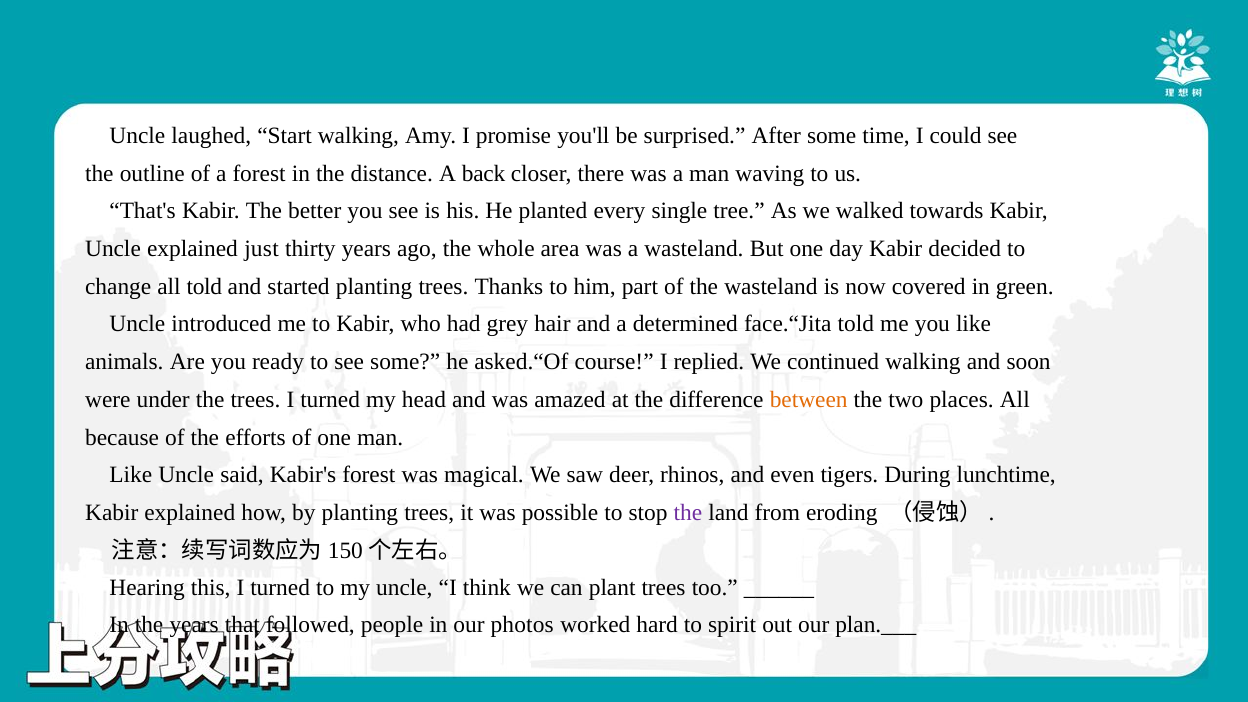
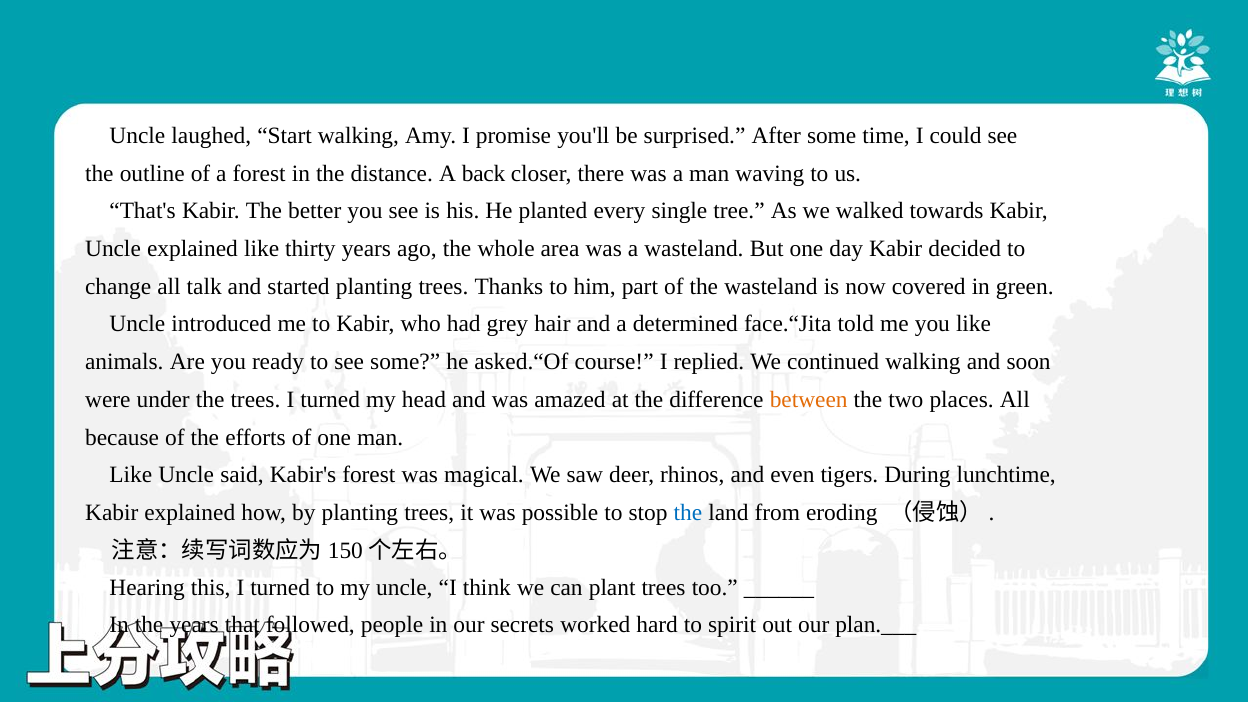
explained just: just -> like
all told: told -> talk
the at (688, 513) colour: purple -> blue
photos: photos -> secrets
